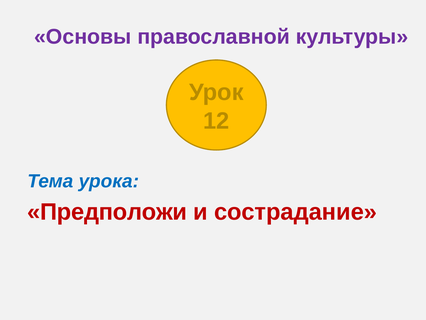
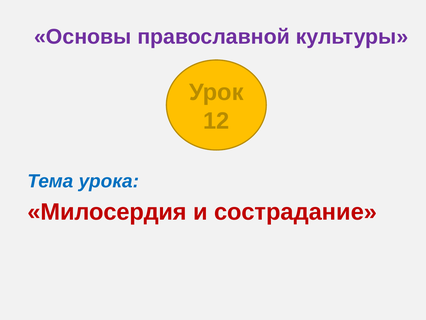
Предположи: Предположи -> Милосердия
